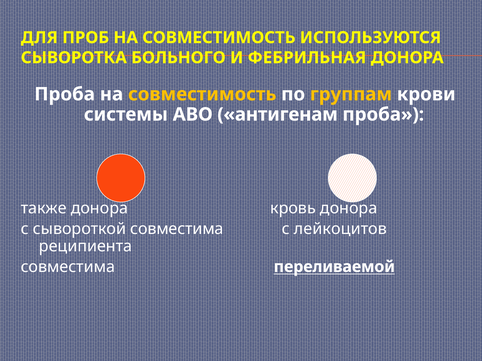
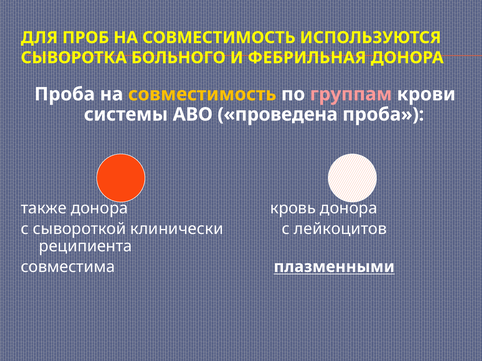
группам colour: yellow -> pink
антигенам: антигенам -> проведена
сывороткой совместима: совместима -> клинически
переливаемой: переливаемой -> плазменными
